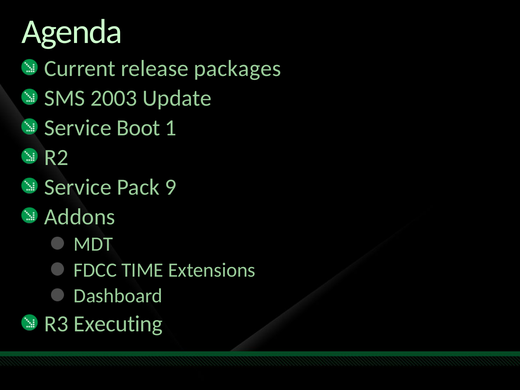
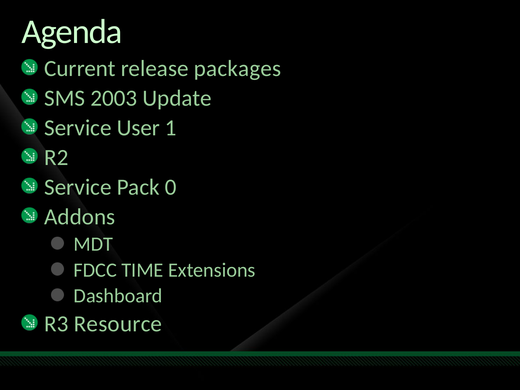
Boot: Boot -> User
9: 9 -> 0
Executing: Executing -> Resource
